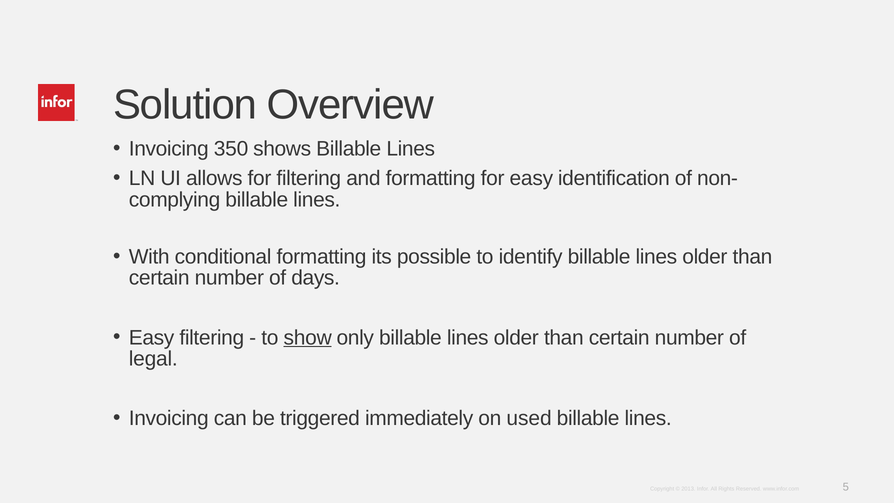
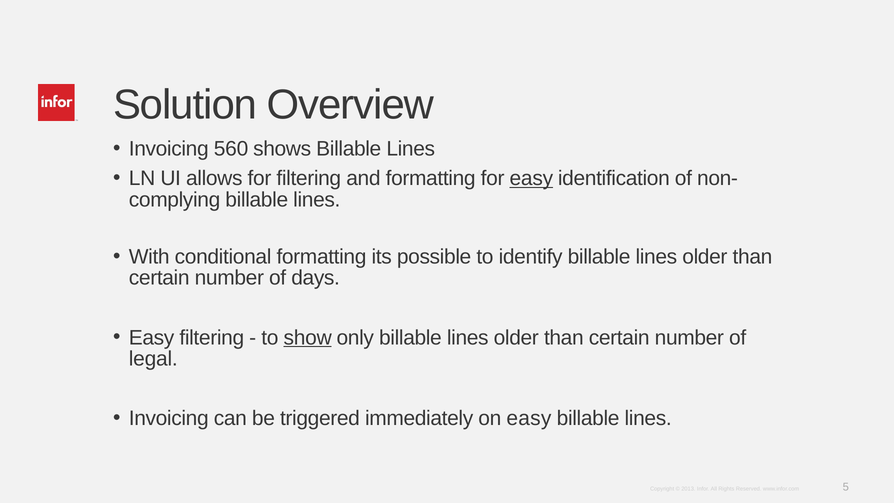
350: 350 -> 560
easy at (531, 179) underline: none -> present
on used: used -> easy
